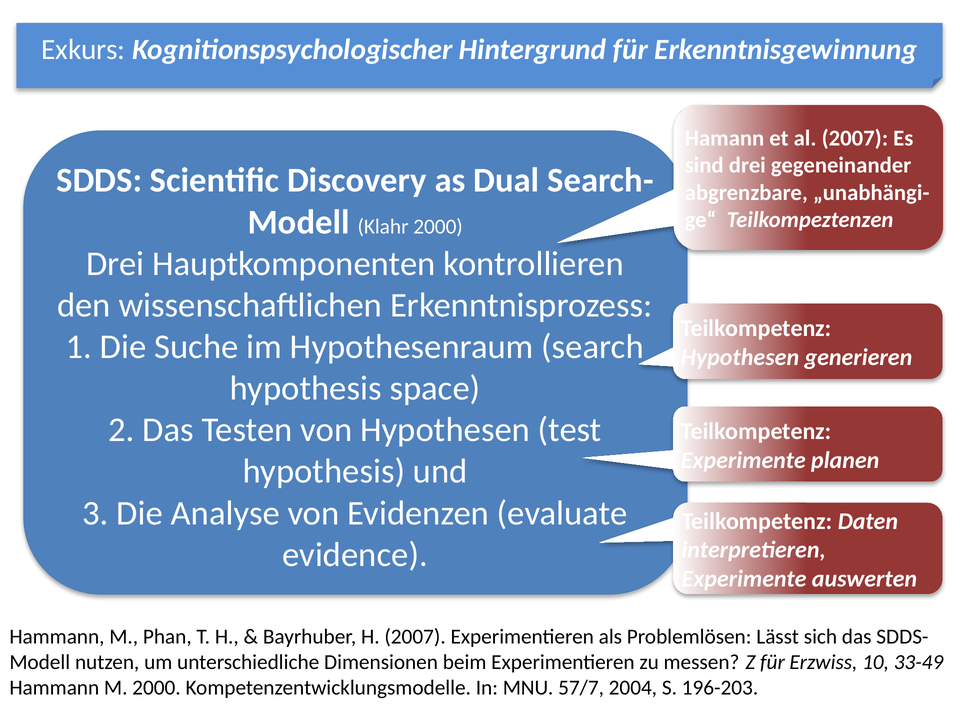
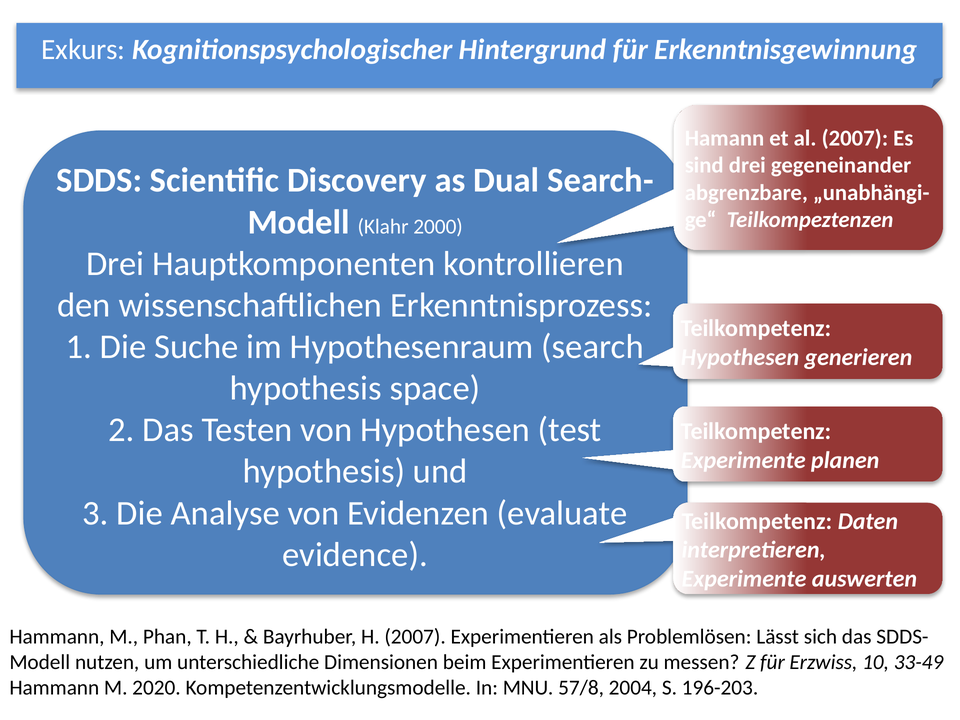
M 2000: 2000 -> 2020
57/7: 57/7 -> 57/8
